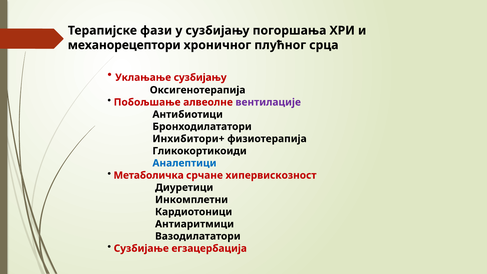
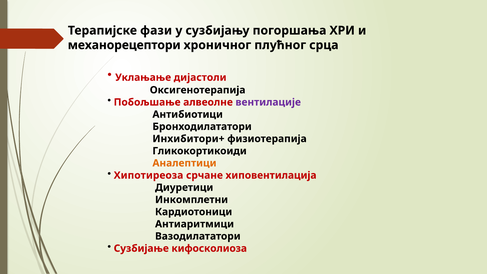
Уклањање сузбијању: сузбијању -> дијастоли
Аналептици colour: blue -> orange
Метаболичка: Метаболичка -> Хипотиреоза
хипервискозност: хипервискозност -> хиповентилација
егзацербација: егзацербација -> кифосколиоза
